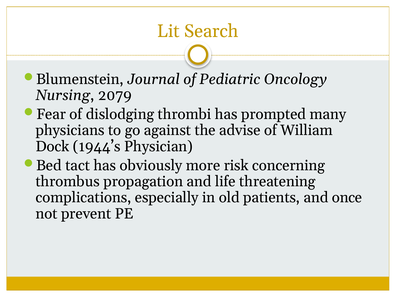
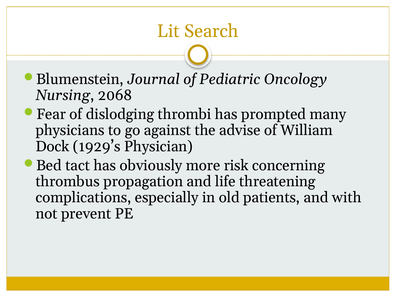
2079: 2079 -> 2068
1944’s: 1944’s -> 1929’s
once: once -> with
